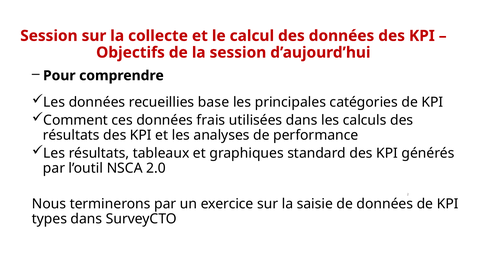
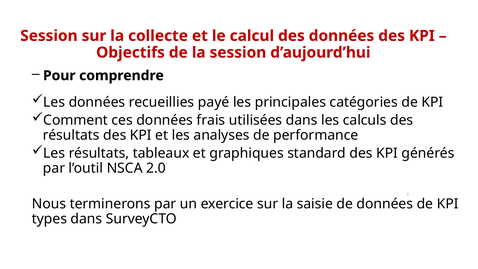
base: base -> payé
